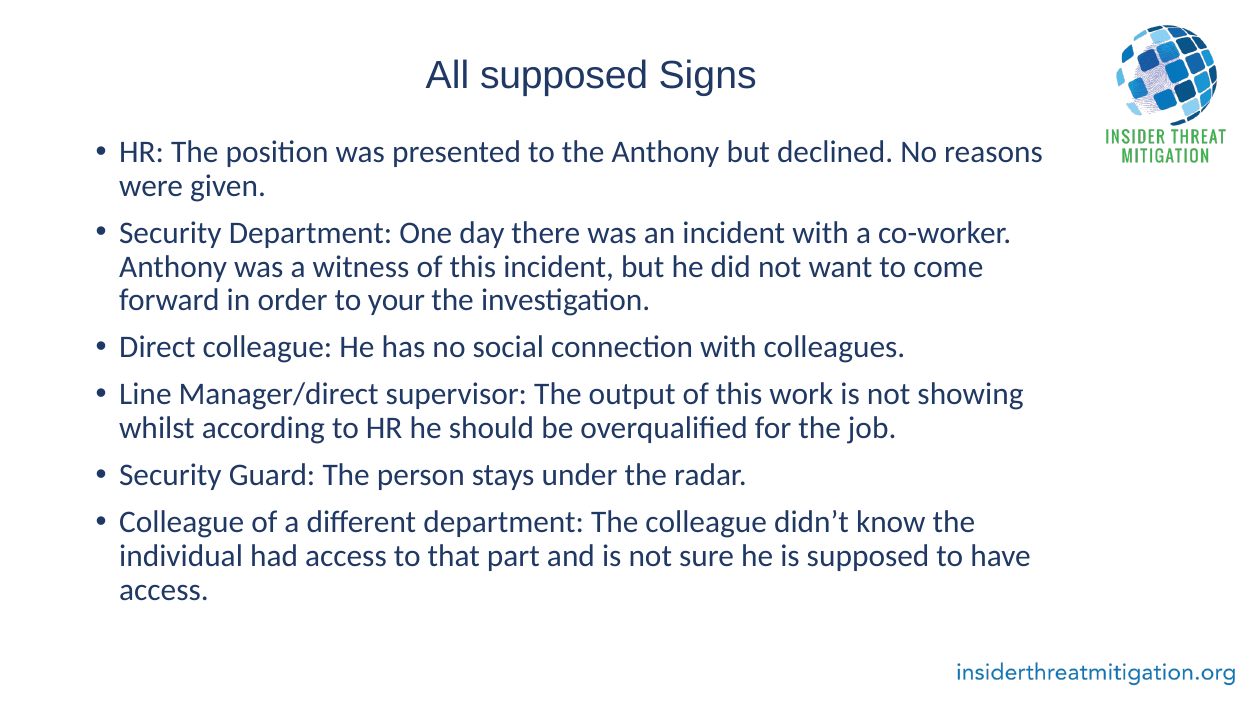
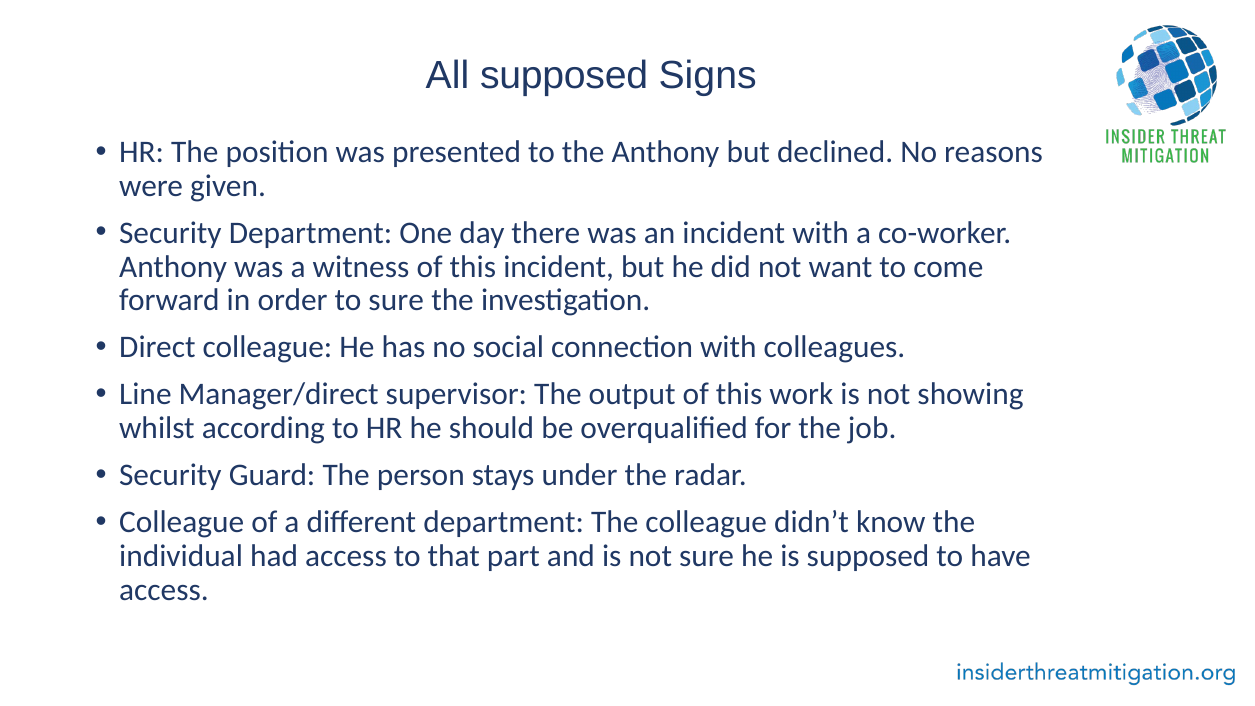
to your: your -> sure
